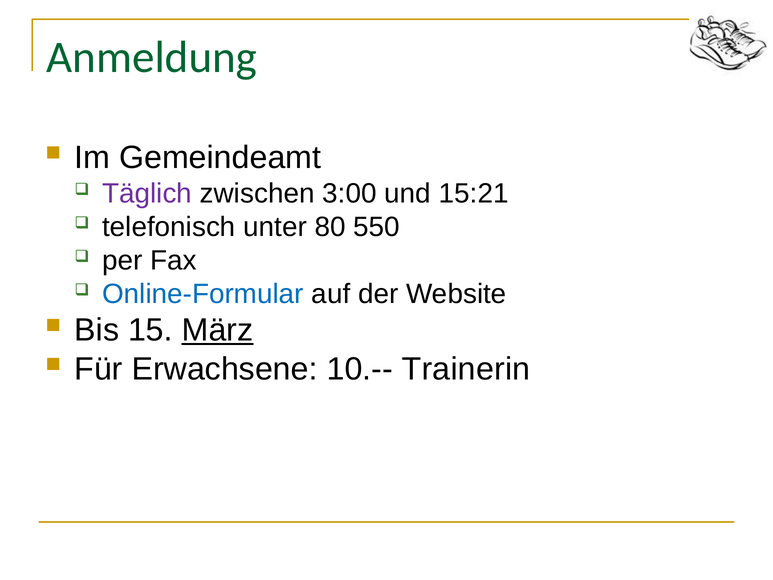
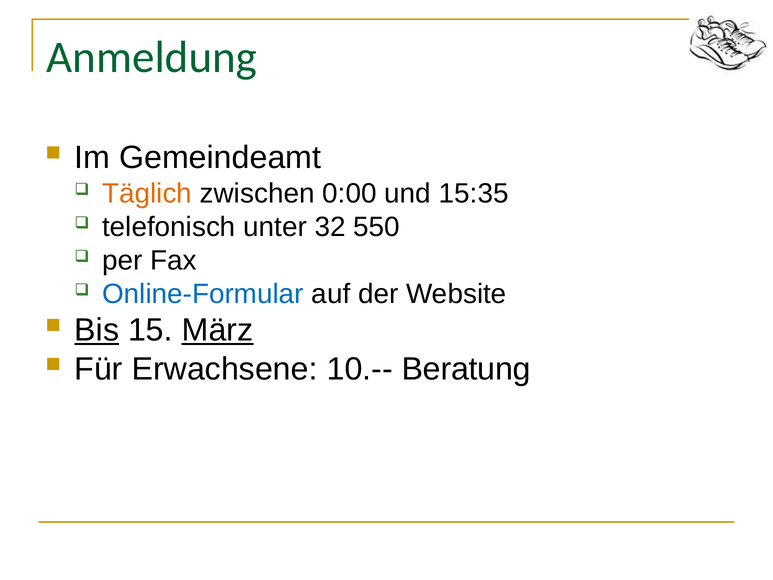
Täglich colour: purple -> orange
3:00: 3:00 -> 0:00
15:21: 15:21 -> 15:35
80: 80 -> 32
Bis underline: none -> present
Trainerin: Trainerin -> Beratung
